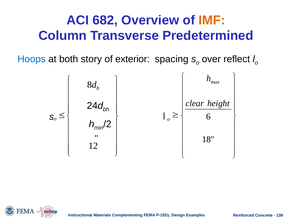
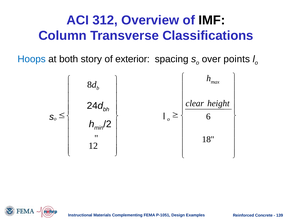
682: 682 -> 312
IMF colour: orange -> black
Predetermined: Predetermined -> Classifications
reflect: reflect -> points
